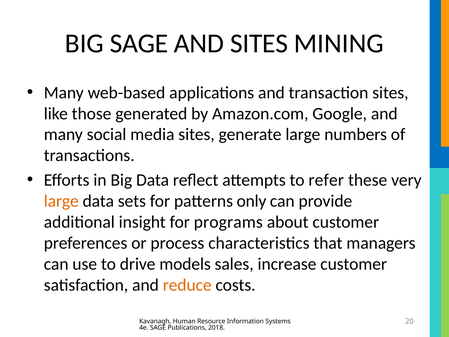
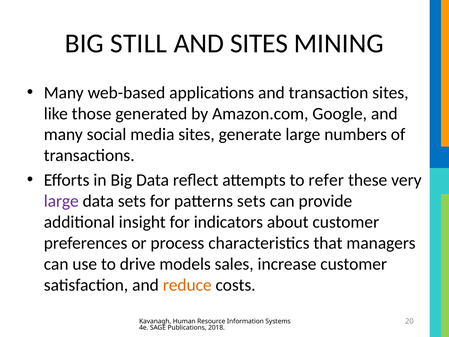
BIG SAGE: SAGE -> STILL
large at (61, 201) colour: orange -> purple
patterns only: only -> sets
programs: programs -> indicators
